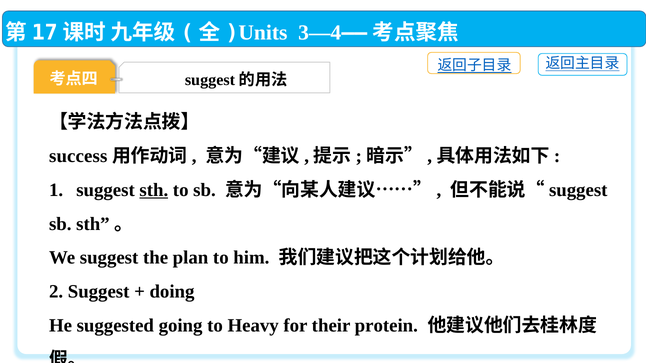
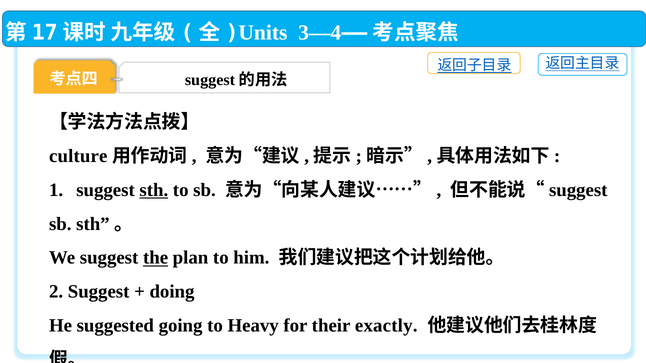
success: success -> culture
the underline: none -> present
protein: protein -> exactly
